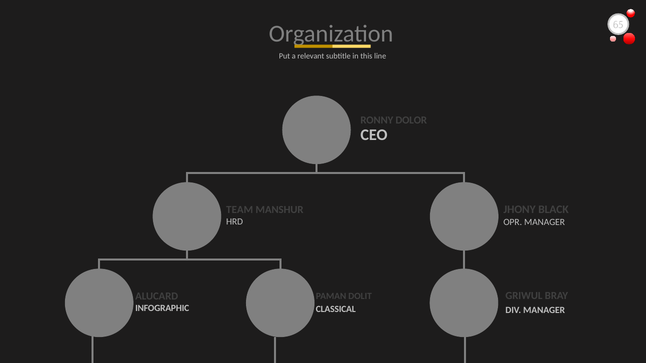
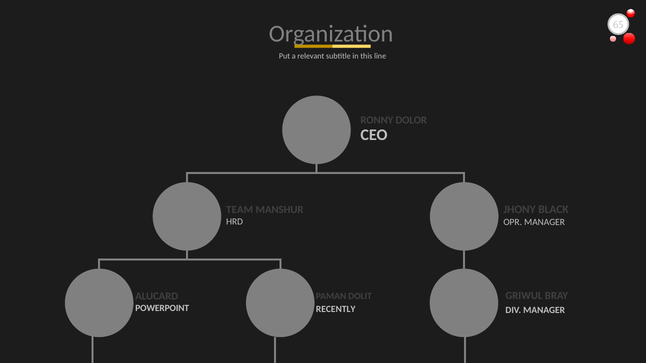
INFOGRAPHIC: INFOGRAPHIC -> POWERPOINT
CLASSICAL: CLASSICAL -> RECENTLY
